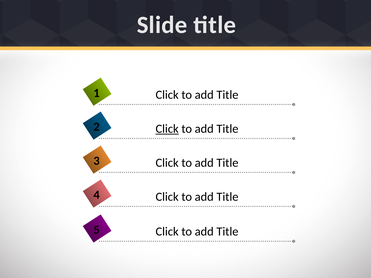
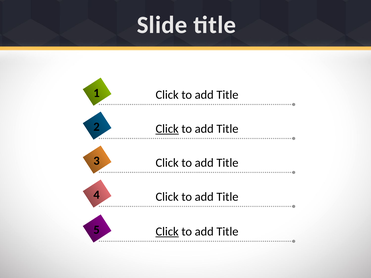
Click at (167, 232) underline: none -> present
